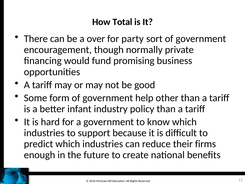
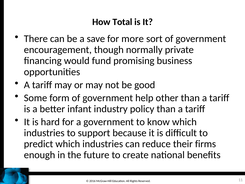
over: over -> save
party: party -> more
